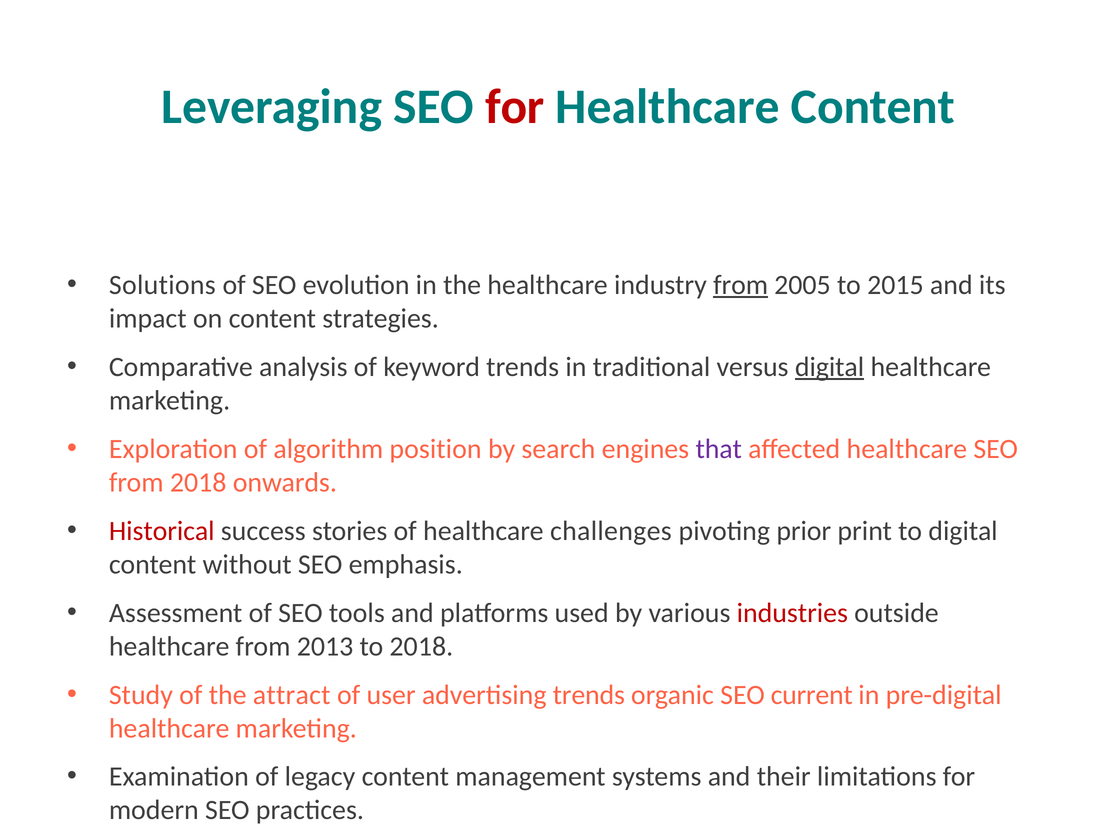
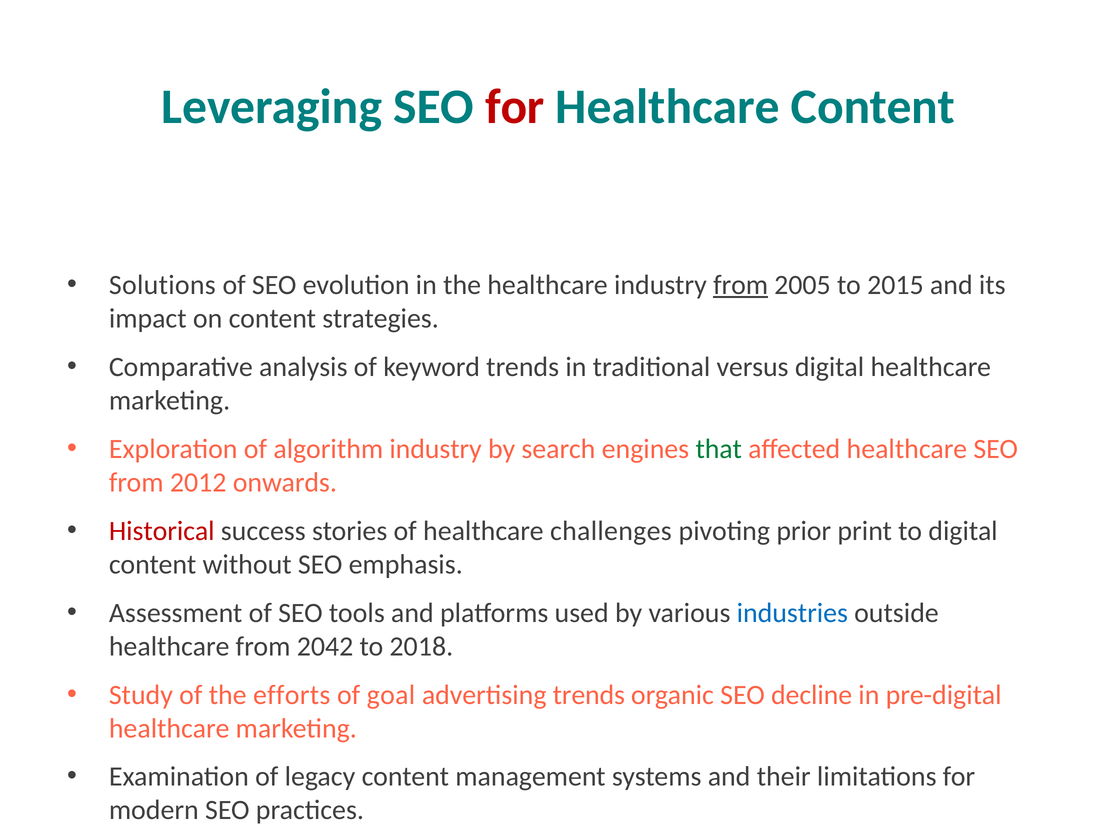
digital at (830, 367) underline: present -> none
algorithm position: position -> industry
that colour: purple -> green
from 2018: 2018 -> 2012
industries colour: red -> blue
2013: 2013 -> 2042
attract: attract -> efforts
user: user -> goal
current: current -> decline
